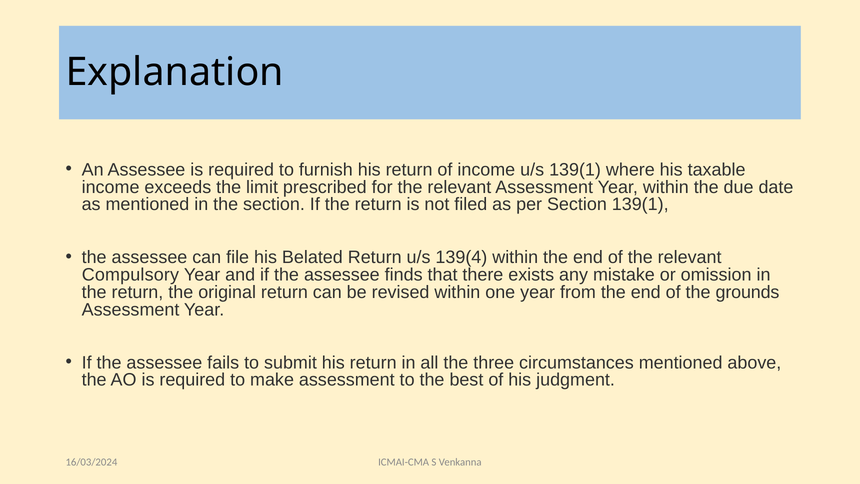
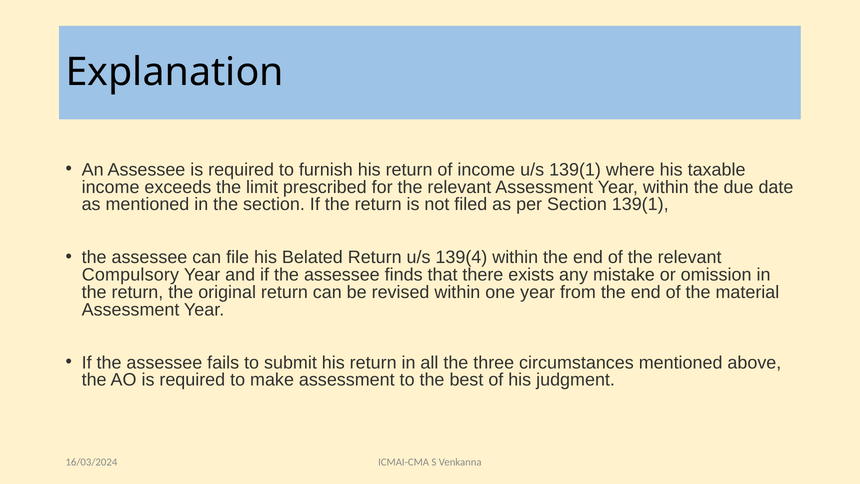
grounds: grounds -> material
